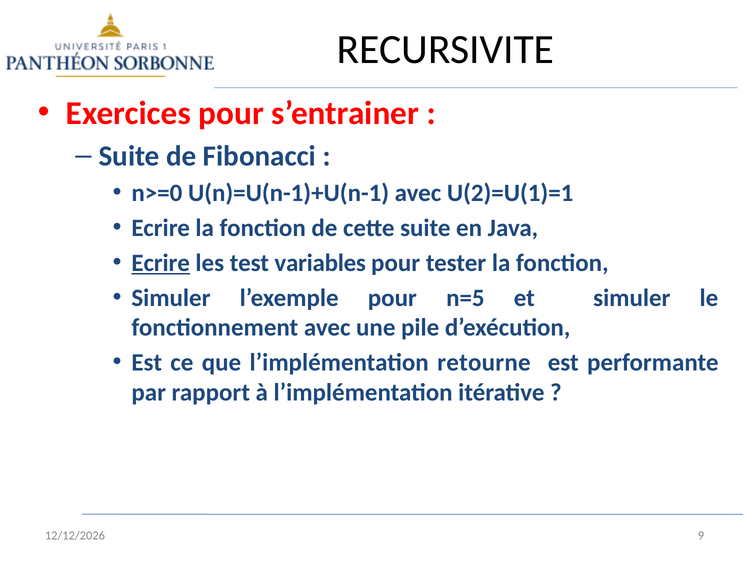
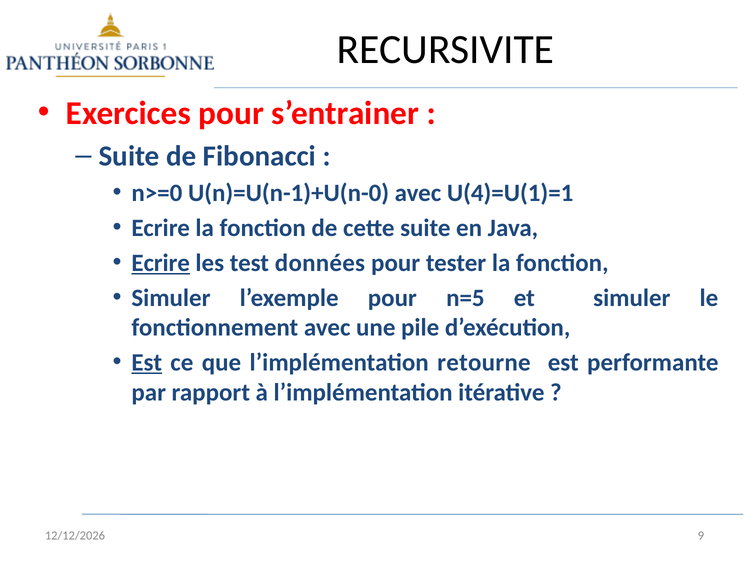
U(n)=U(n-1)+U(n-1: U(n)=U(n-1)+U(n-1 -> U(n)=U(n-1)+U(n-0
U(2)=U(1)=1: U(2)=U(1)=1 -> U(4)=U(1)=1
variables: variables -> données
Est at (147, 363) underline: none -> present
